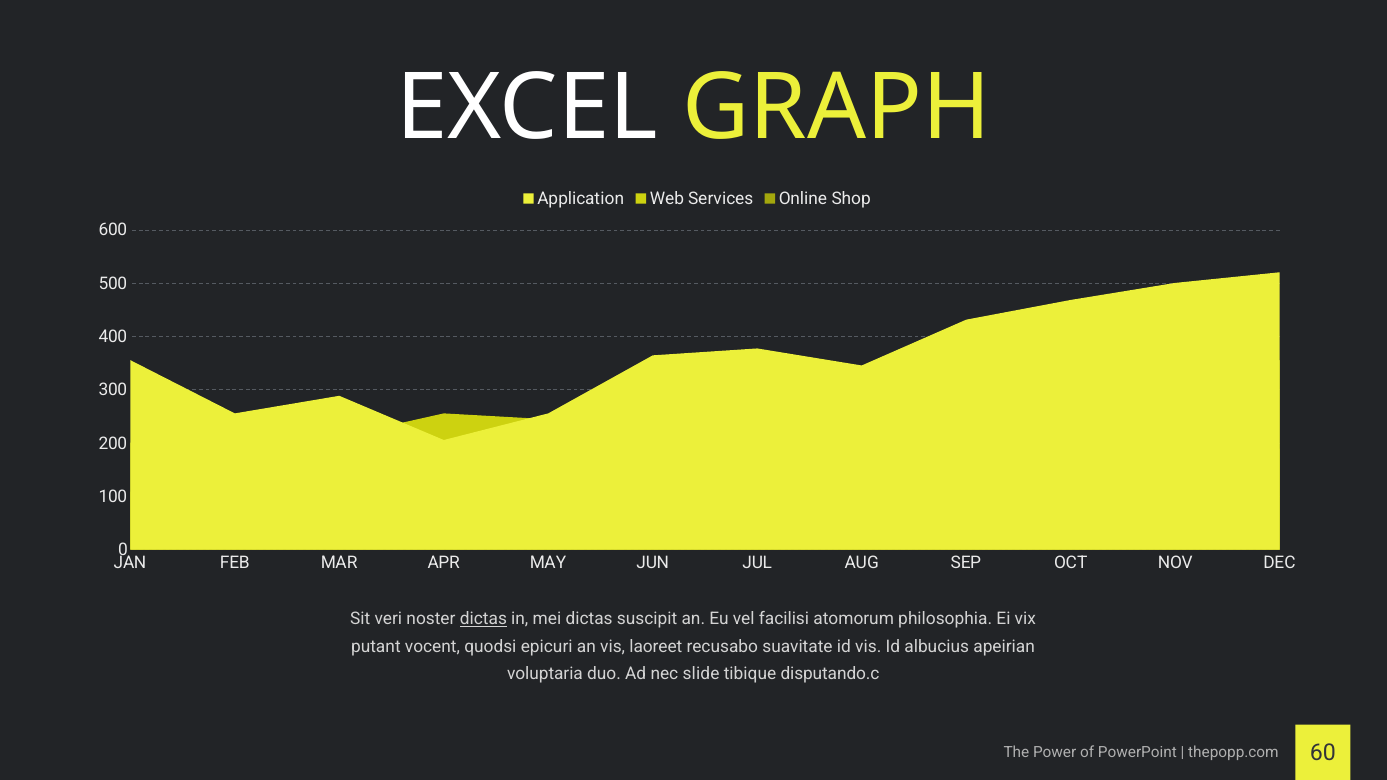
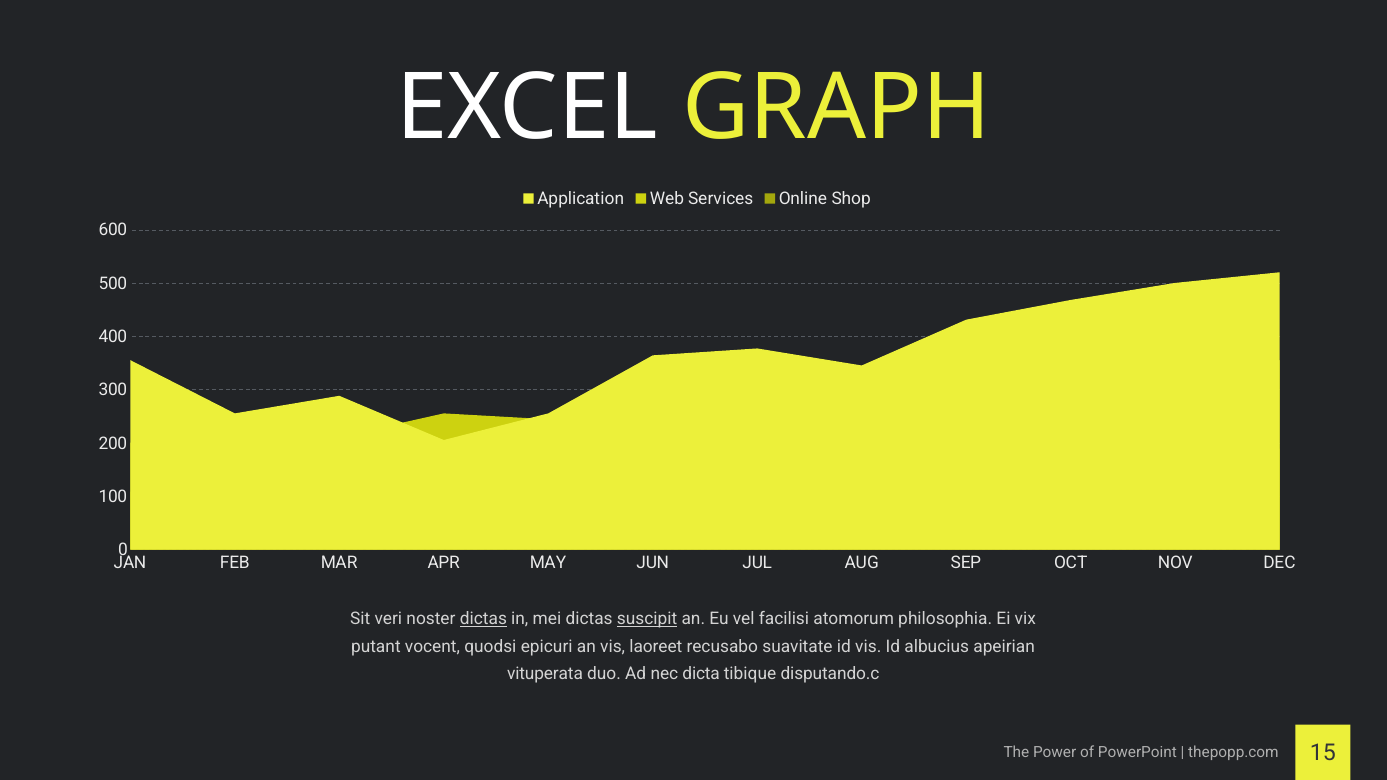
suscipit underline: none -> present
voluptaria: voluptaria -> vituperata
slide: slide -> dicta
60: 60 -> 15
